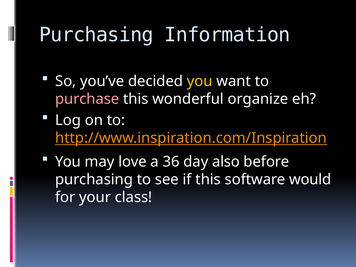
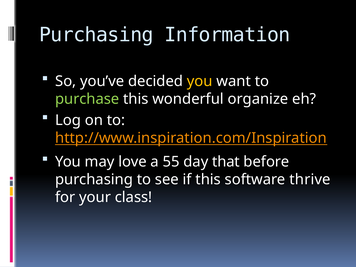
purchase colour: pink -> light green
36: 36 -> 55
also: also -> that
would: would -> thrive
